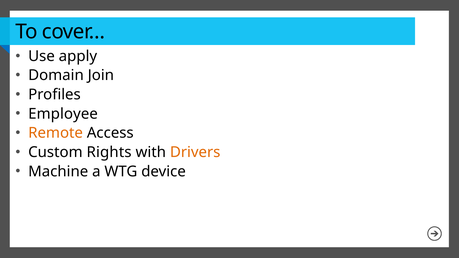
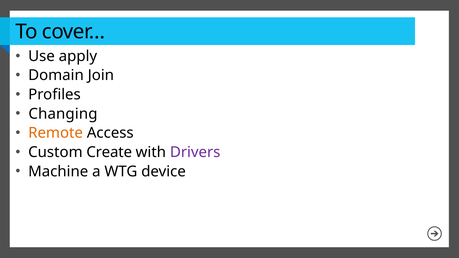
Employee: Employee -> Changing
Rights: Rights -> Create
Drivers colour: orange -> purple
